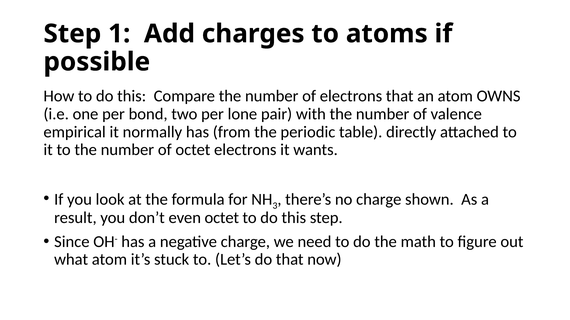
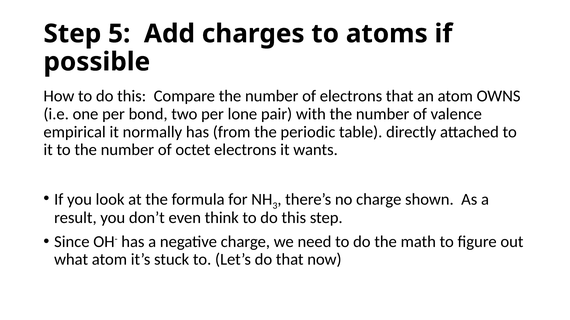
1: 1 -> 5
even octet: octet -> think
